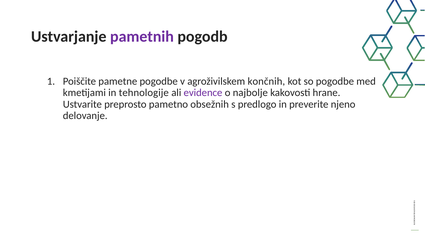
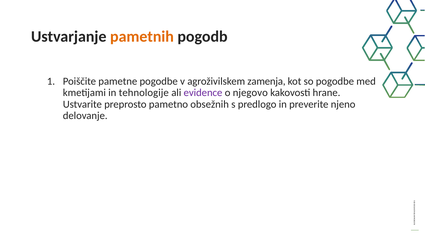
pametnih colour: purple -> orange
končnih: končnih -> zamenja
najbolje: najbolje -> njegovo
